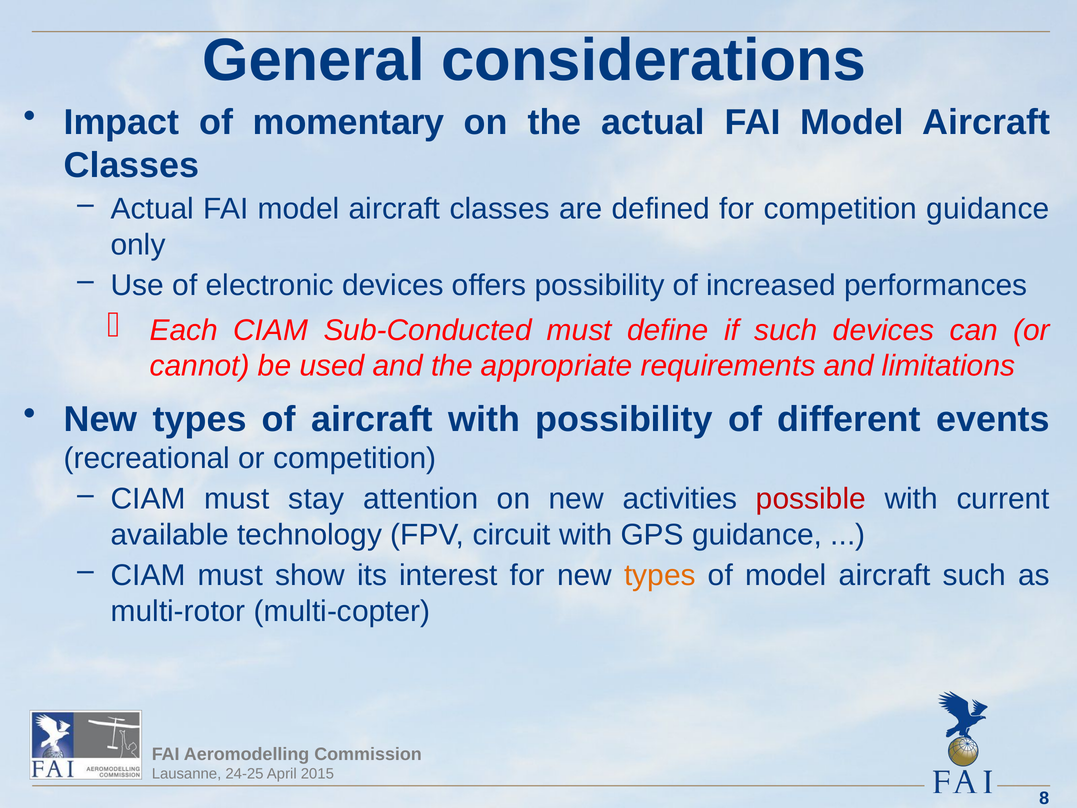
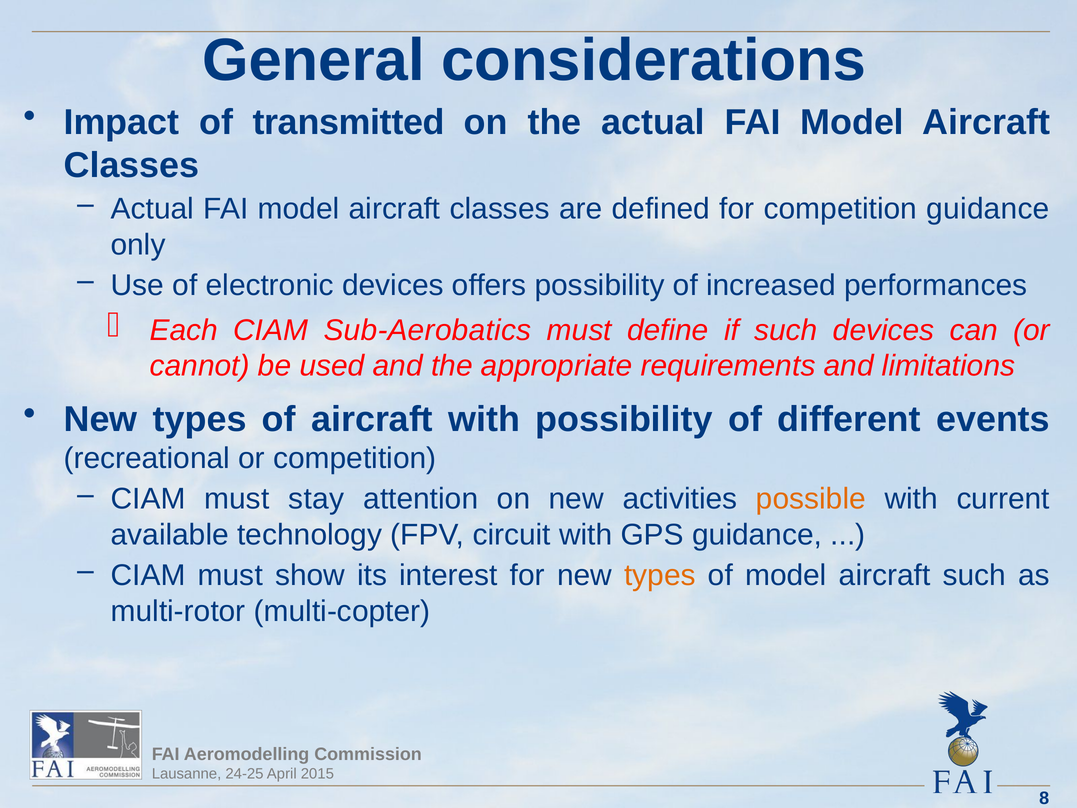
momentary: momentary -> transmitted
Sub-Conducted: Sub-Conducted -> Sub-Aerobatics
possible colour: red -> orange
